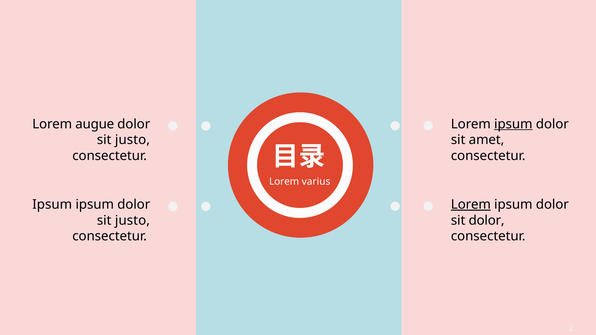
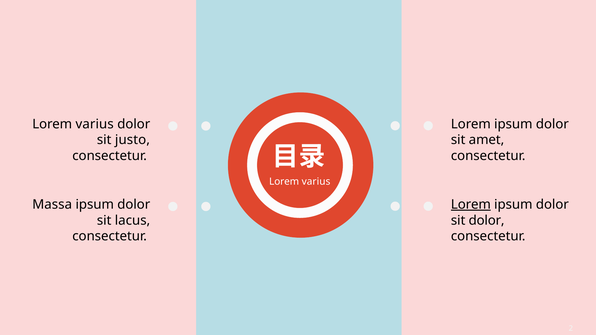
augue at (95, 124): augue -> varius
ipsum at (513, 124) underline: present -> none
Ipsum at (52, 205): Ipsum -> Massa
justo at (132, 221): justo -> lacus
